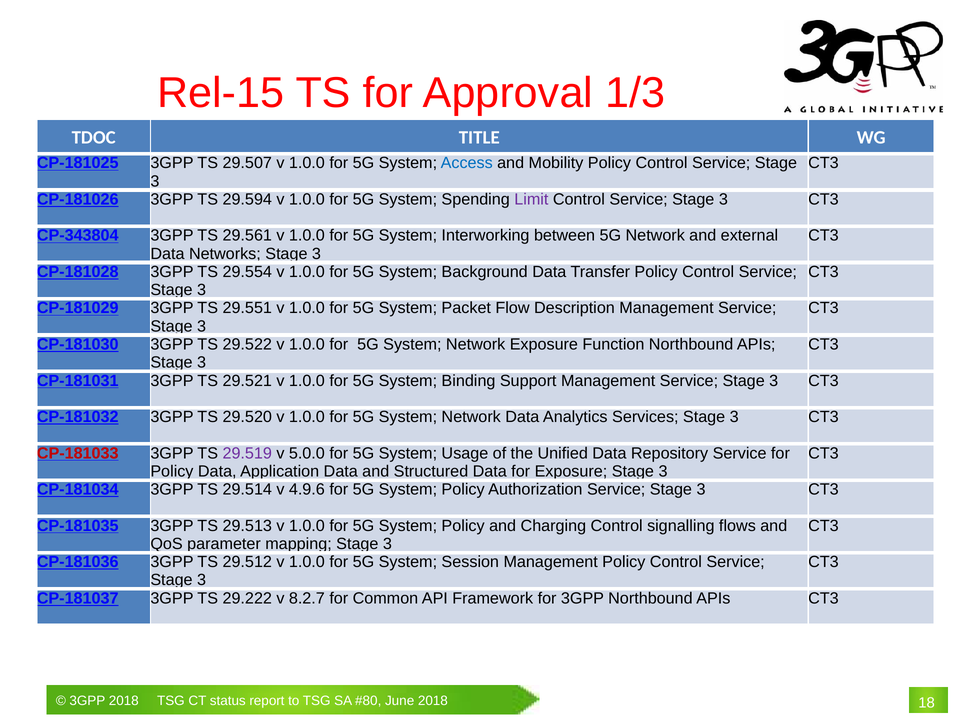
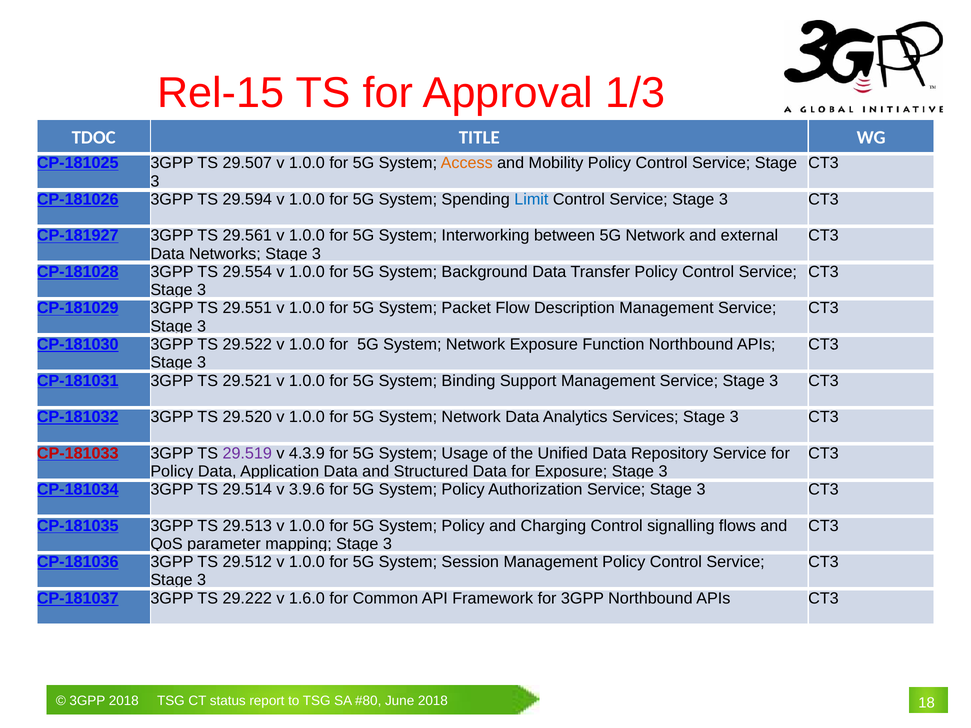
Access colour: blue -> orange
Limit colour: purple -> blue
CP-343804: CP-343804 -> CP-181927
5.0.0: 5.0.0 -> 4.3.9
4.9.6: 4.9.6 -> 3.9.6
8.2.7: 8.2.7 -> 1.6.0
